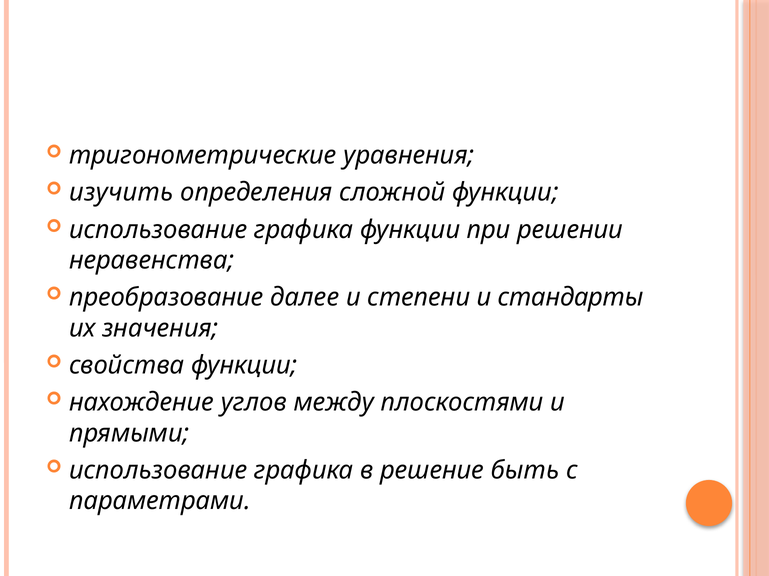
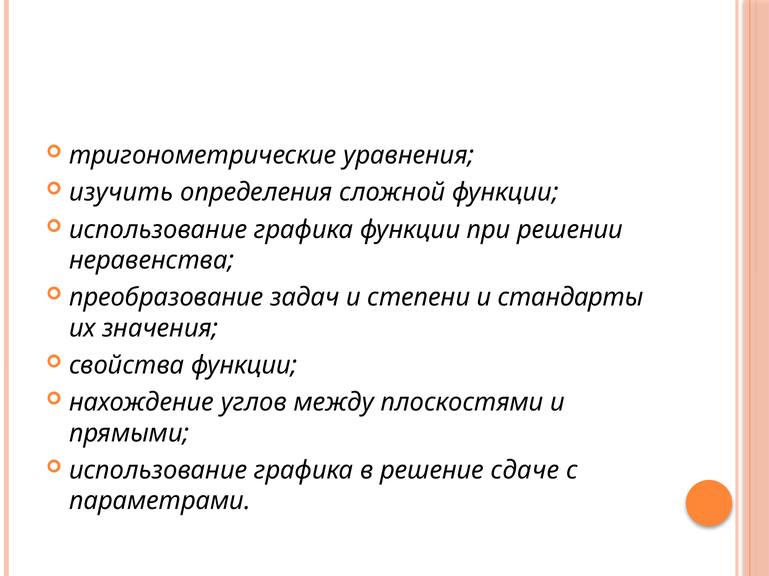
далее: далее -> задач
быть: быть -> сдаче
